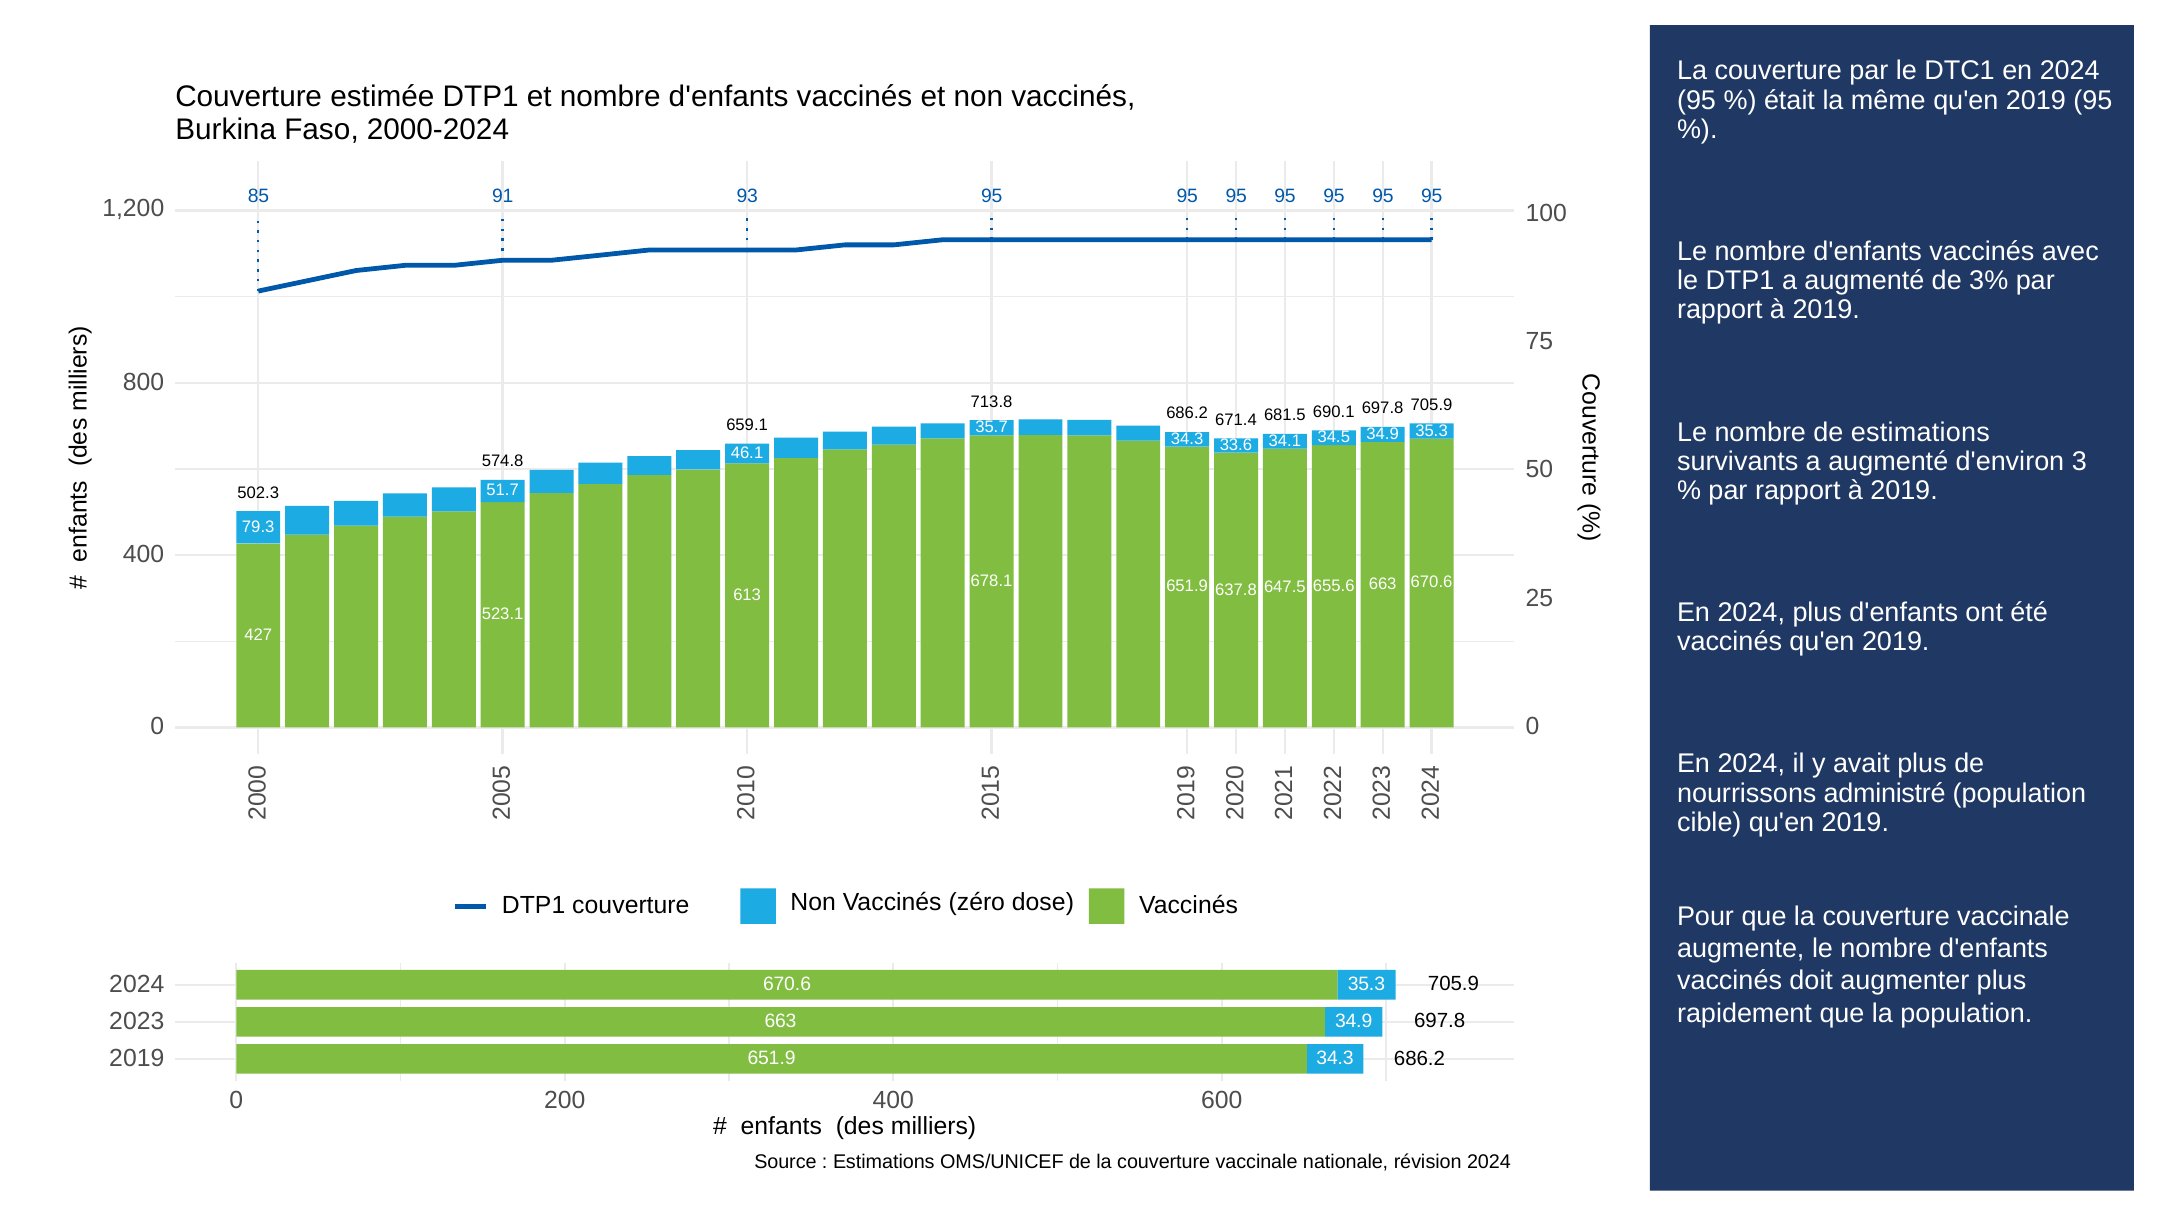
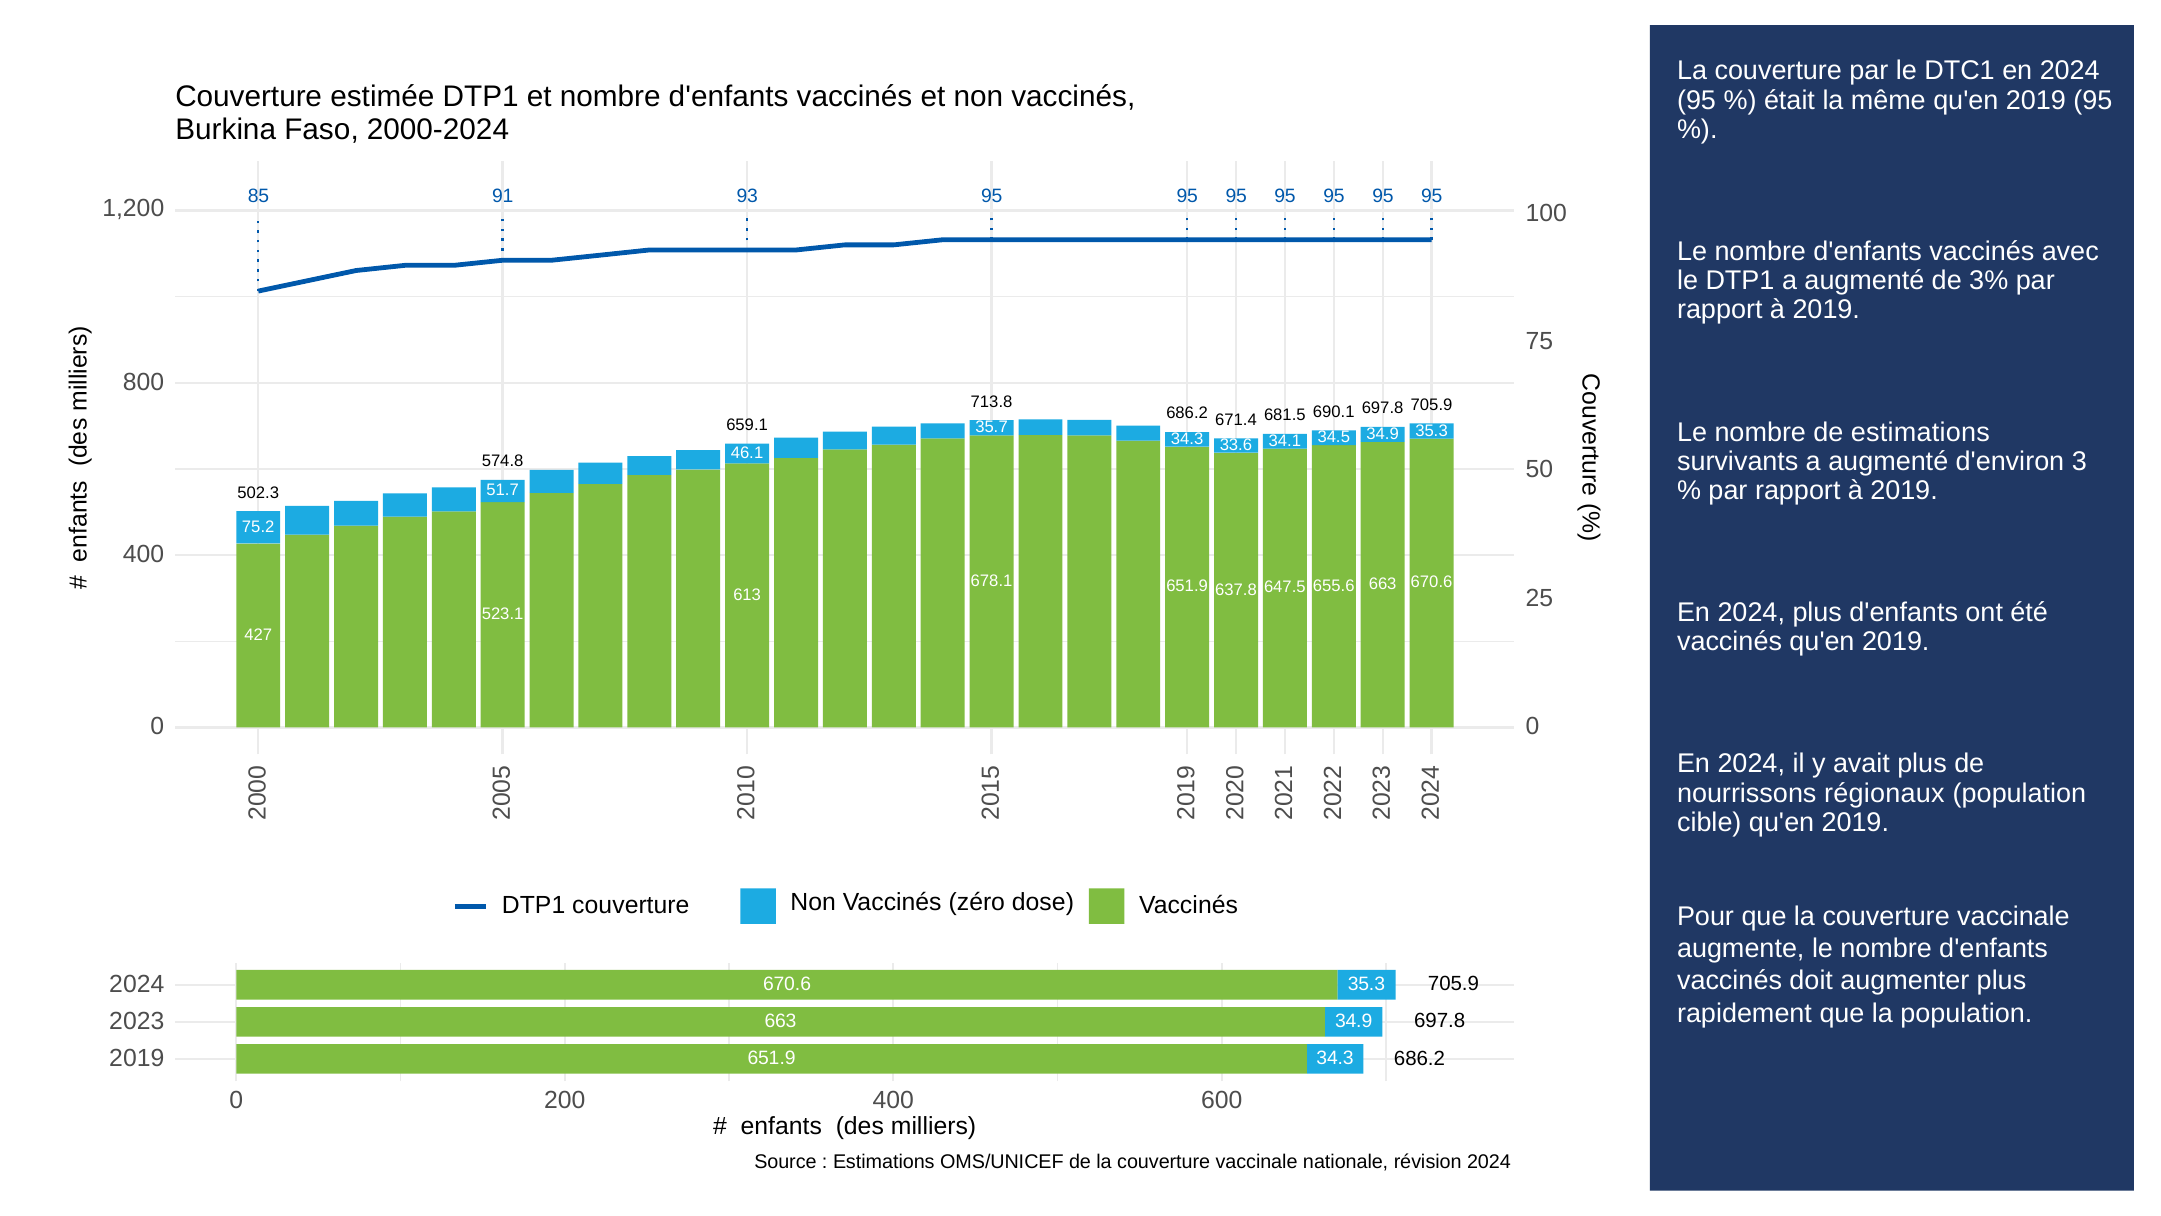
79.3: 79.3 -> 75.2
administré: administré -> régionaux
